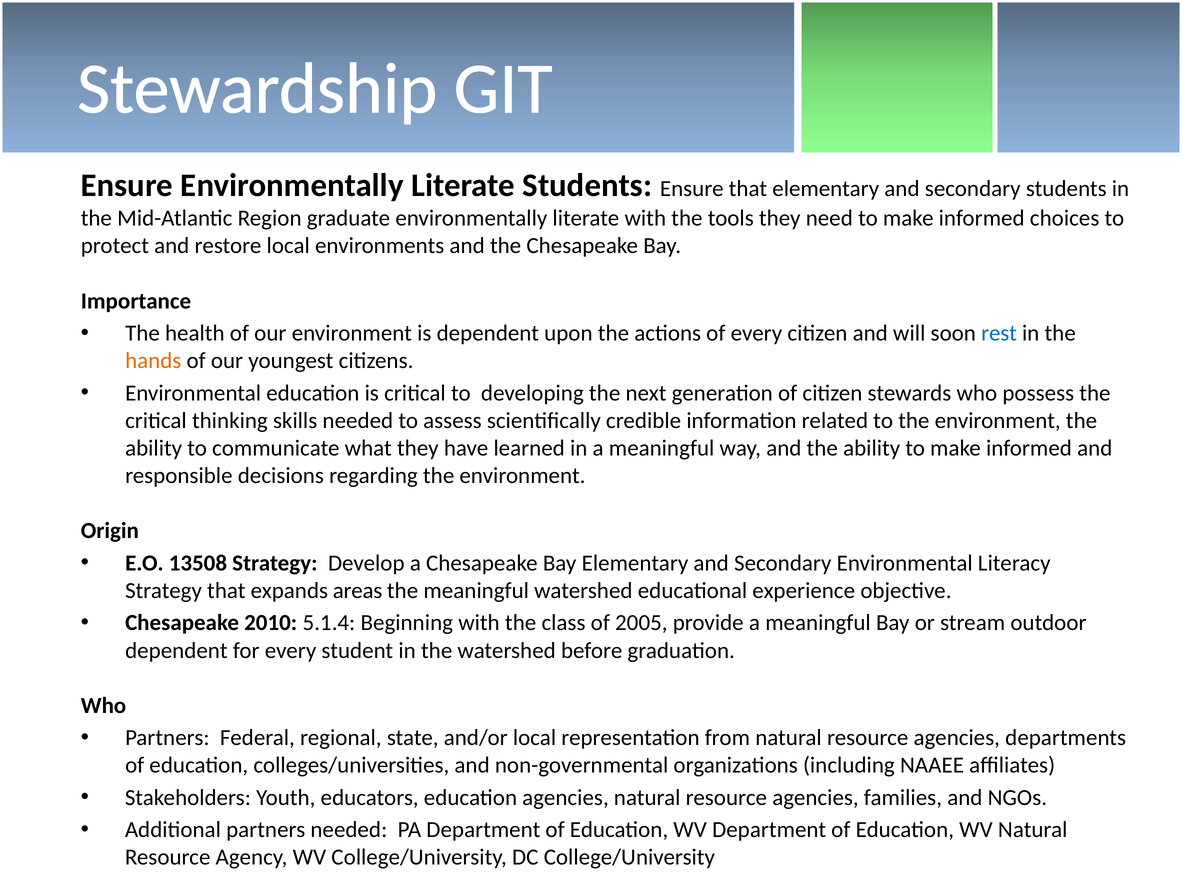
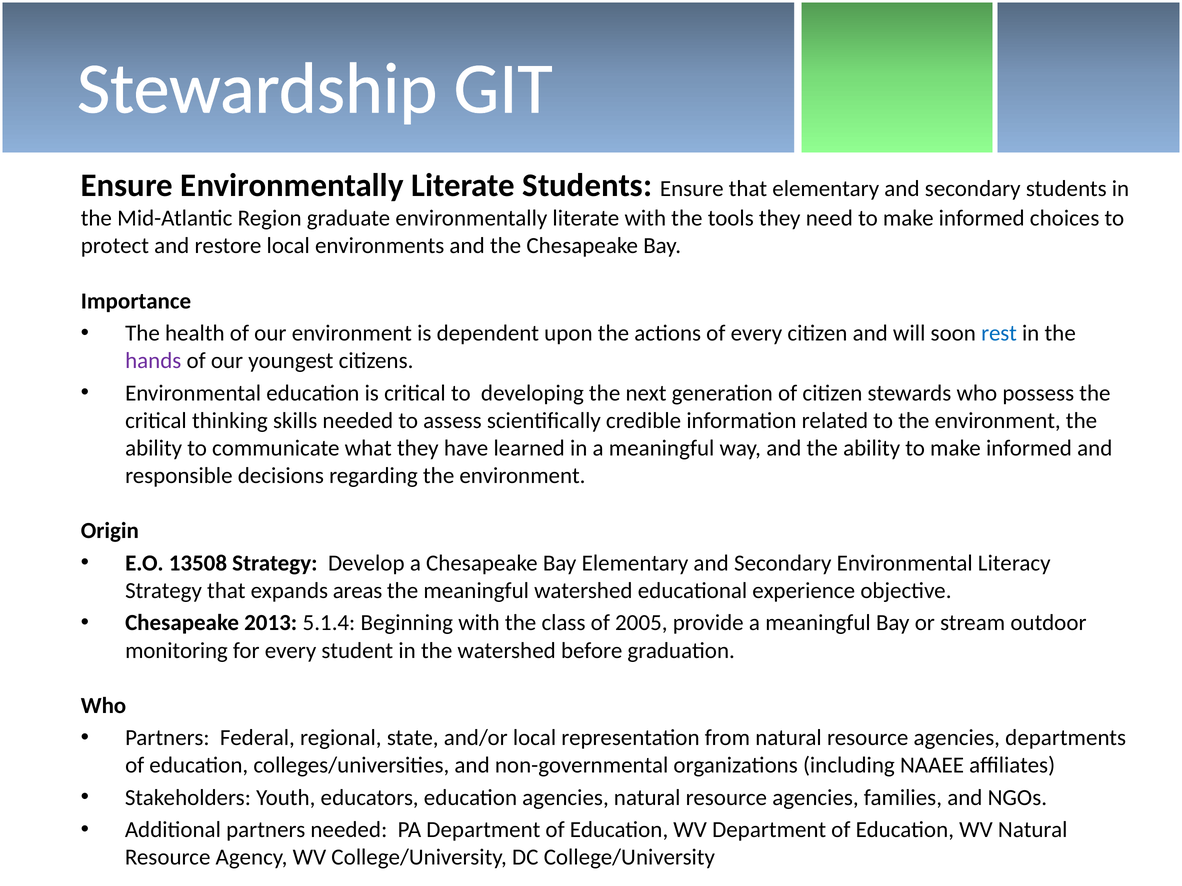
hands colour: orange -> purple
2010: 2010 -> 2013
dependent at (176, 651): dependent -> monitoring
